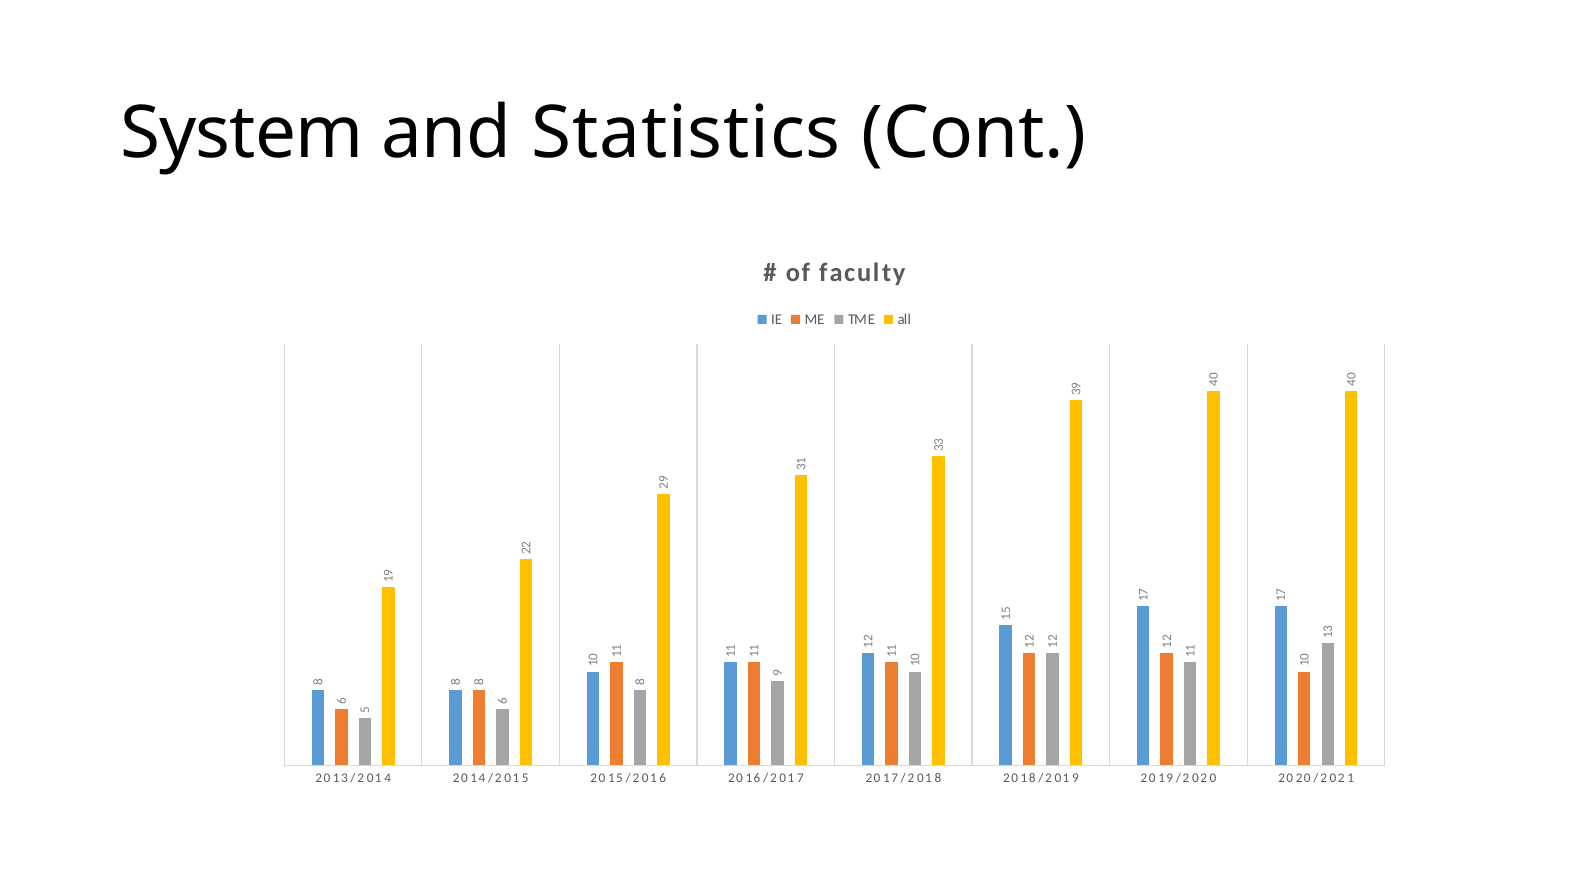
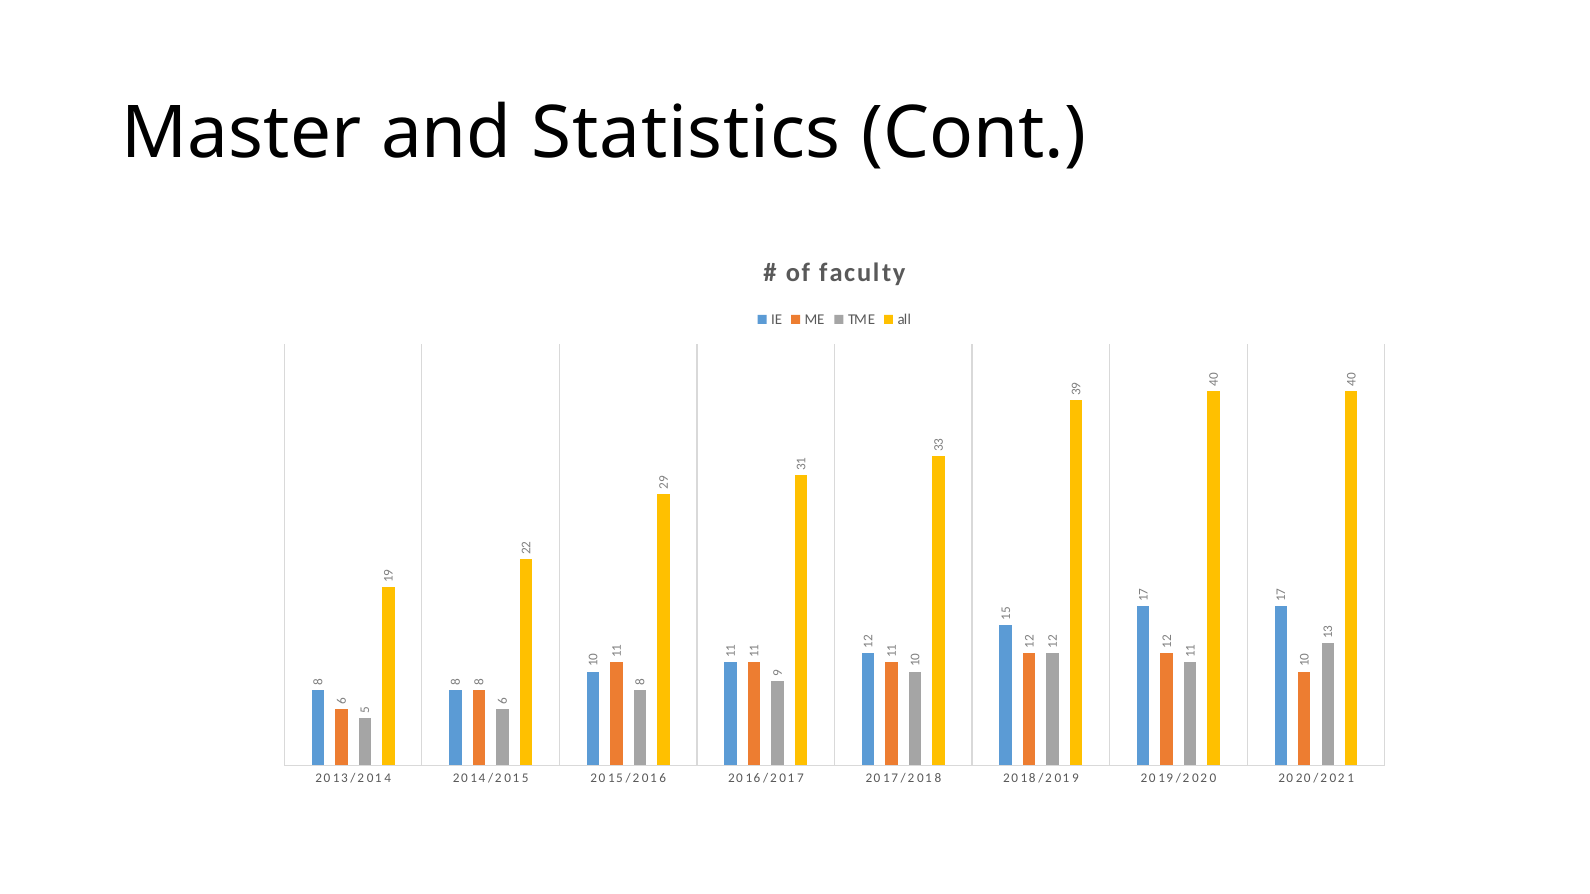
System: System -> Master
